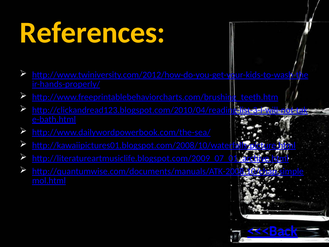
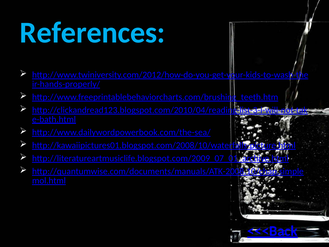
References colour: yellow -> light blue
